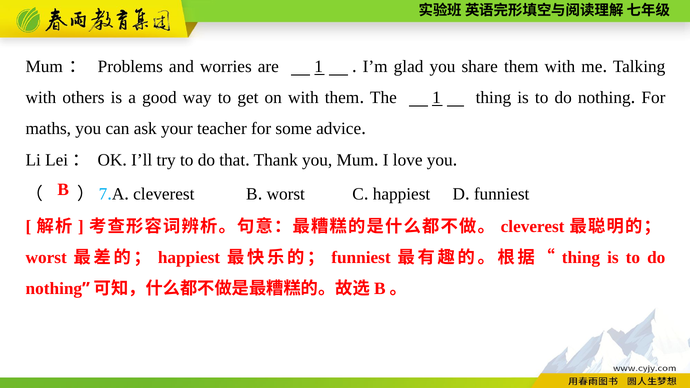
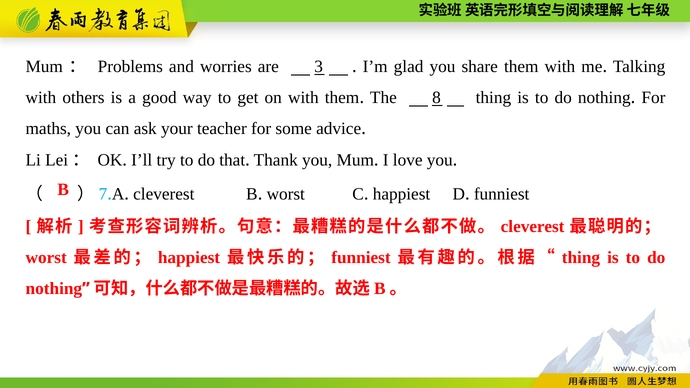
are 1: 1 -> 3
The 1: 1 -> 8
